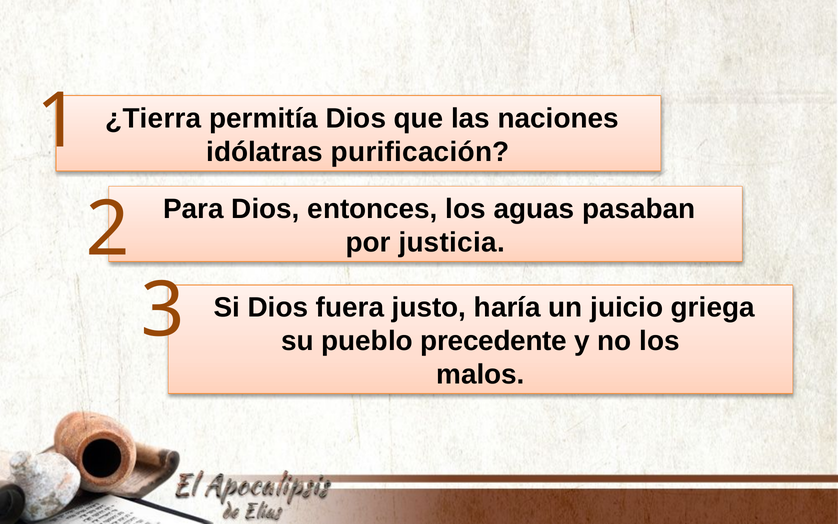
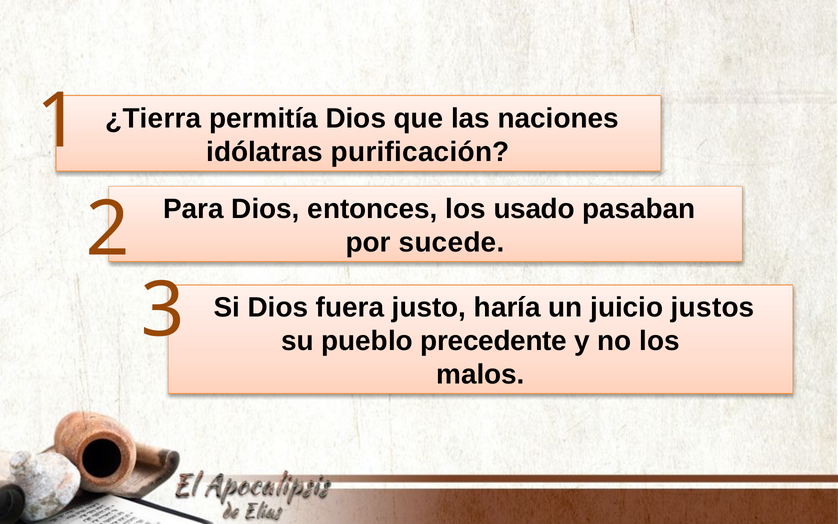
aguas: aguas -> usado
justicia: justicia -> sucede
griega: griega -> justos
